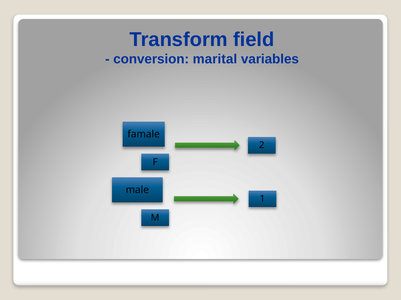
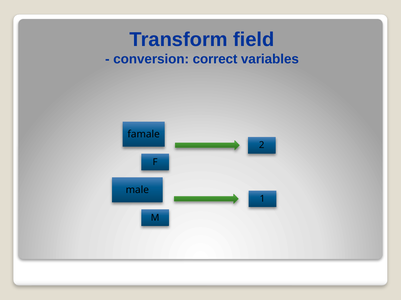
marital: marital -> correct
